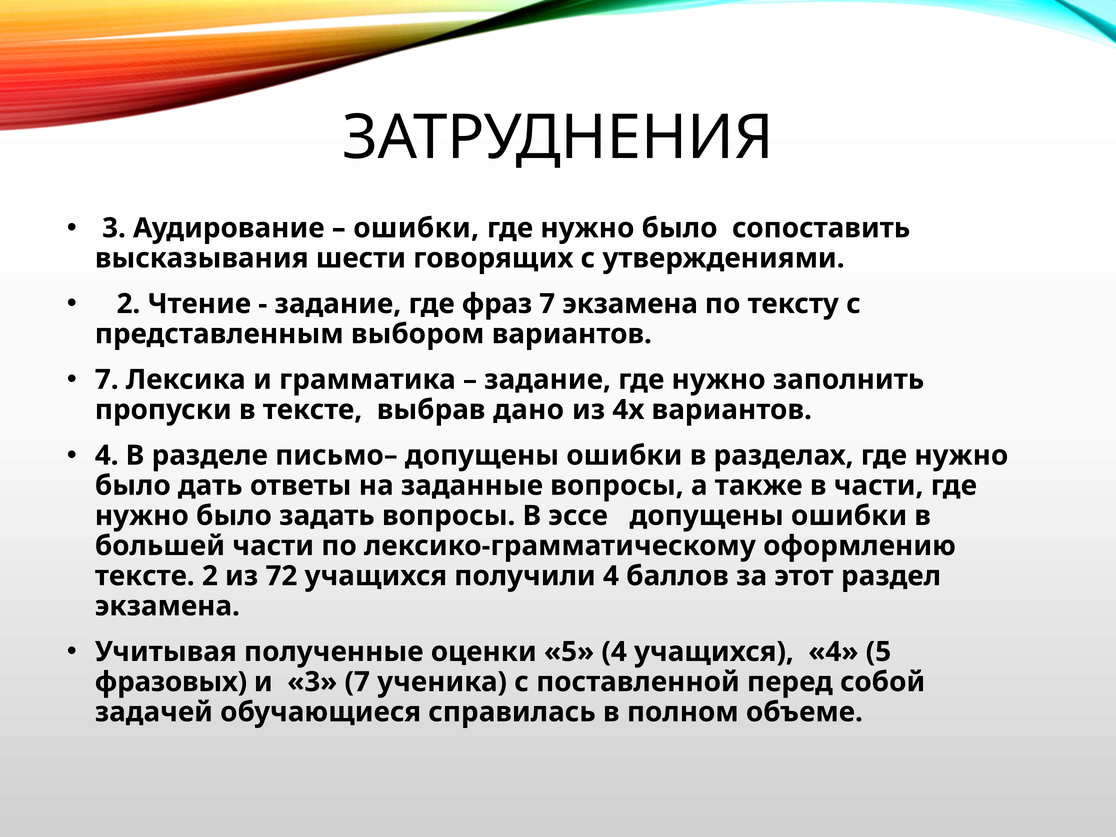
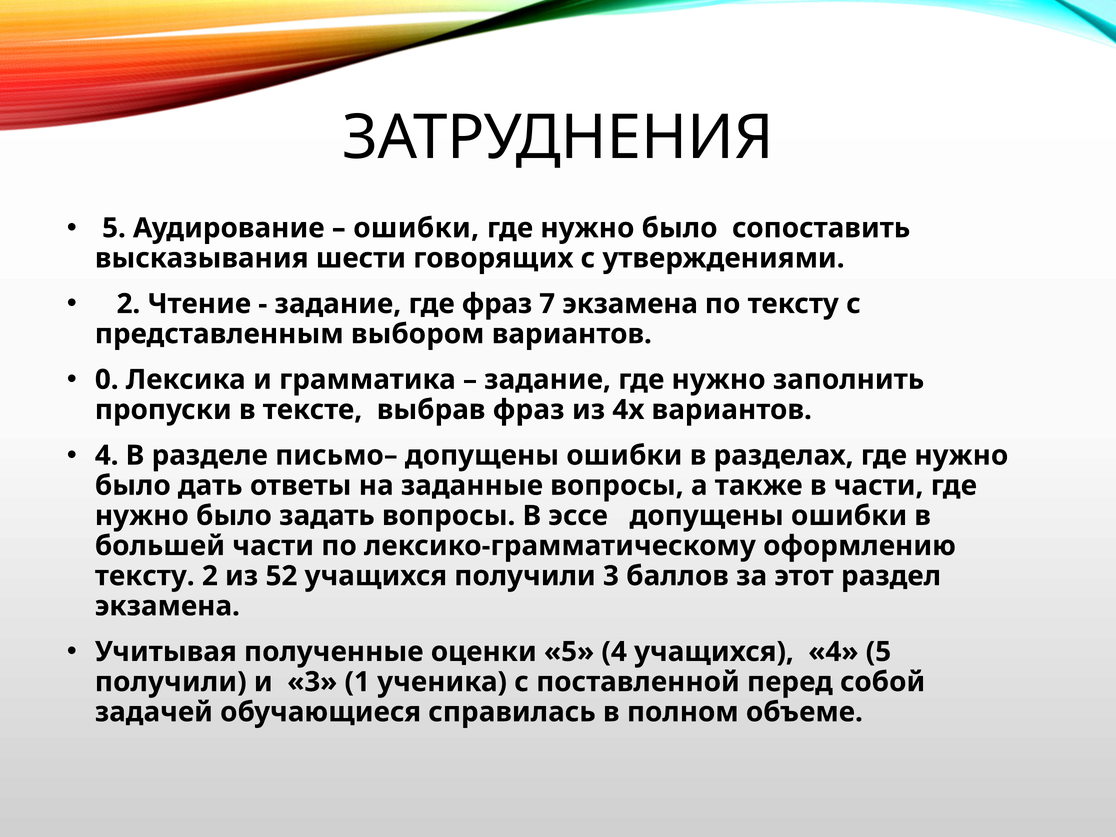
3 at (114, 228): 3 -> 5
7 at (107, 380): 7 -> 0
выбрав дано: дано -> фраз
тексте at (145, 576): тексте -> тексту
72: 72 -> 52
получили 4: 4 -> 3
фразовых at (171, 682): фразовых -> получили
3 7: 7 -> 1
